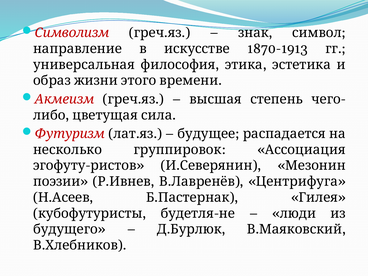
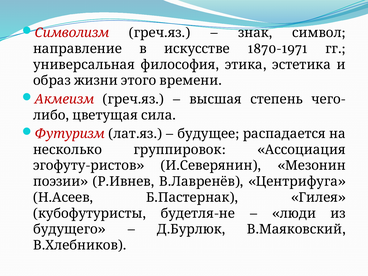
1870-1913: 1870-1913 -> 1870-1971
